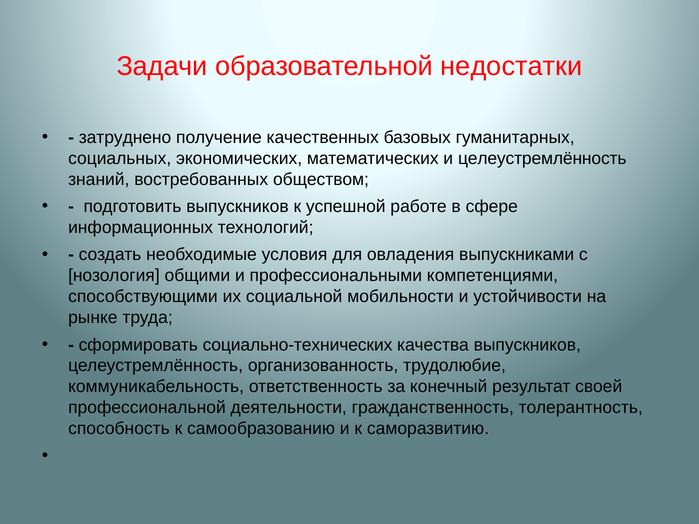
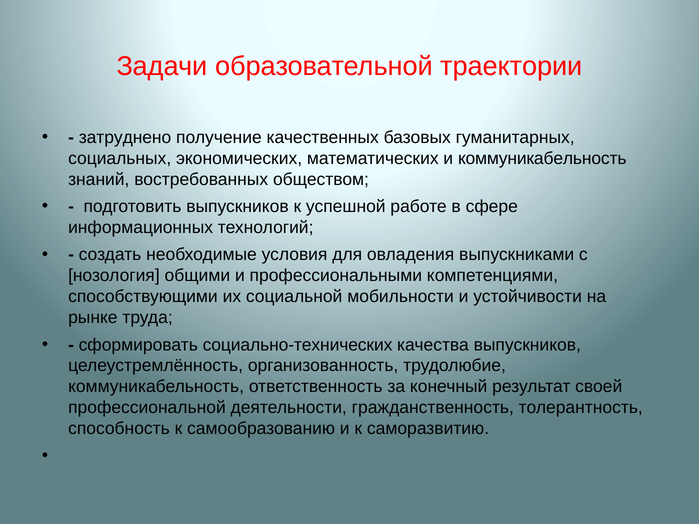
недостатки: недостатки -> траектории
и целеустремлённость: целеустремлённость -> коммуникабельность
